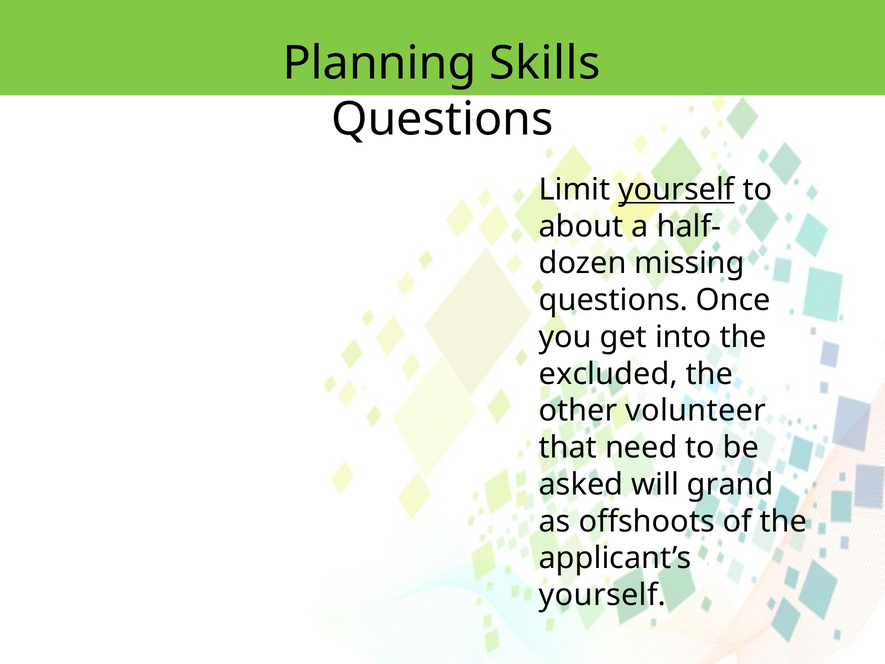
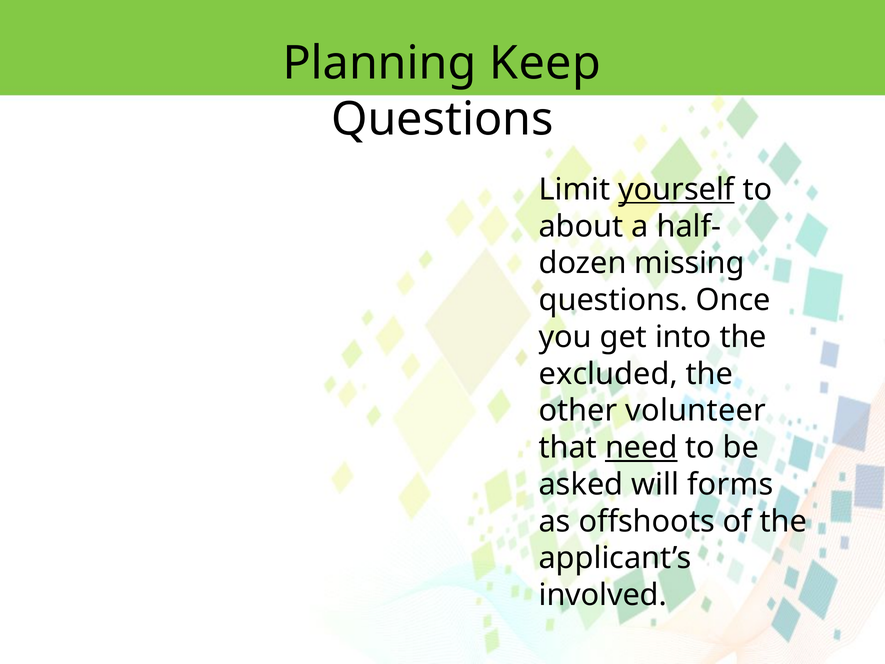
Skills: Skills -> Keep
need underline: none -> present
grand: grand -> forms
yourself at (603, 595): yourself -> involved
